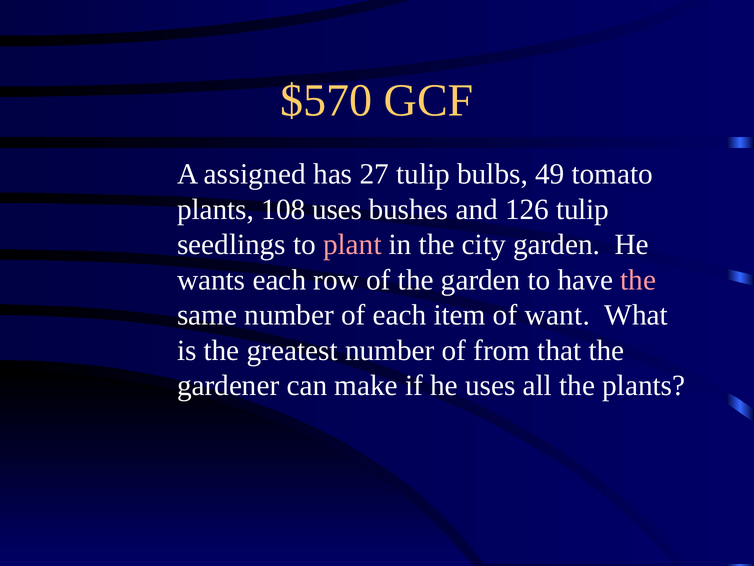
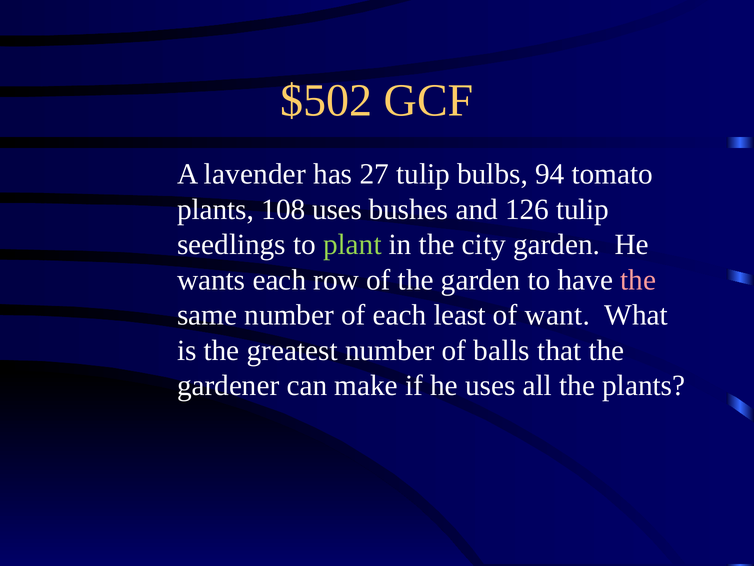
$570: $570 -> $502
assigned: assigned -> lavender
49: 49 -> 94
plant colour: pink -> light green
item: item -> least
from: from -> balls
